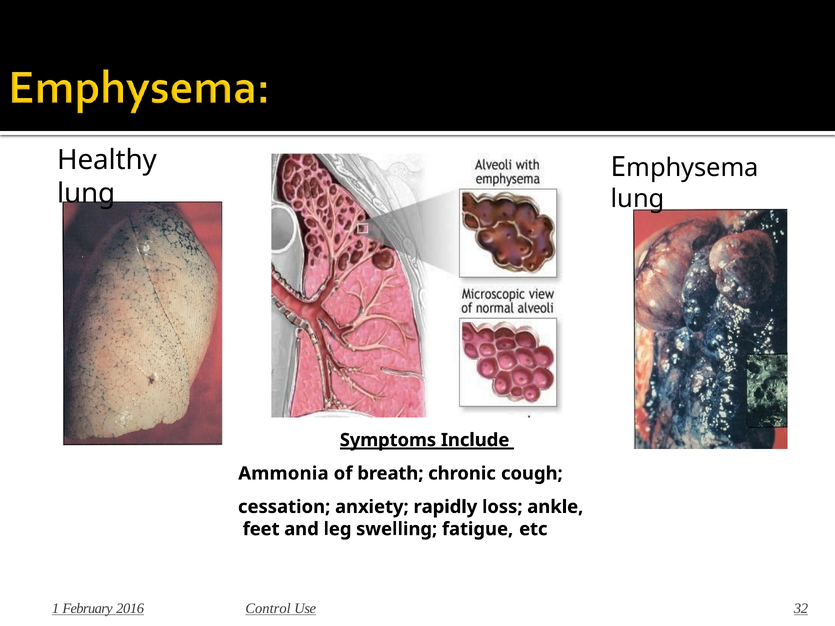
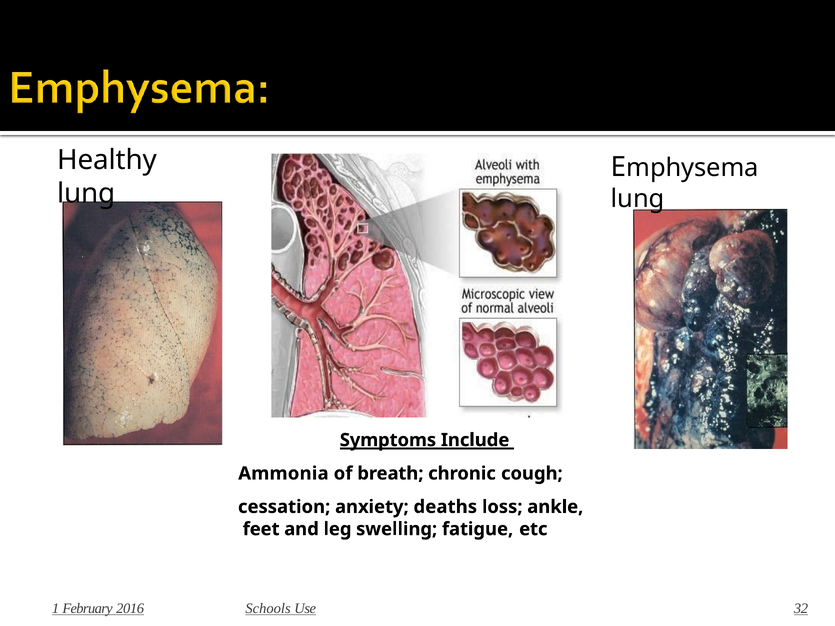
rapidly: rapidly -> deaths
Control: Control -> Schools
